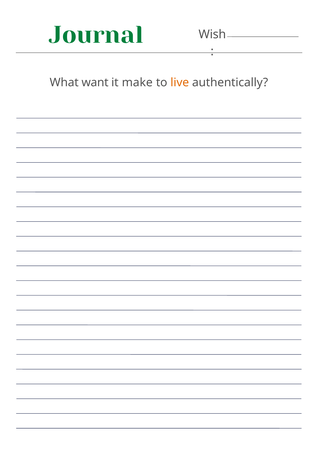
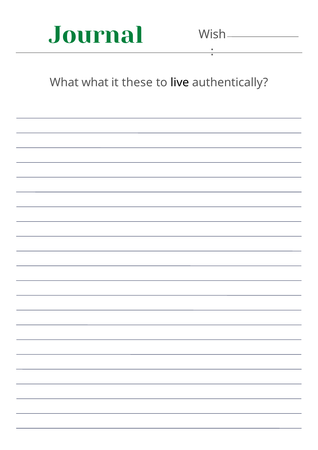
What want: want -> what
make: make -> these
live colour: orange -> black
